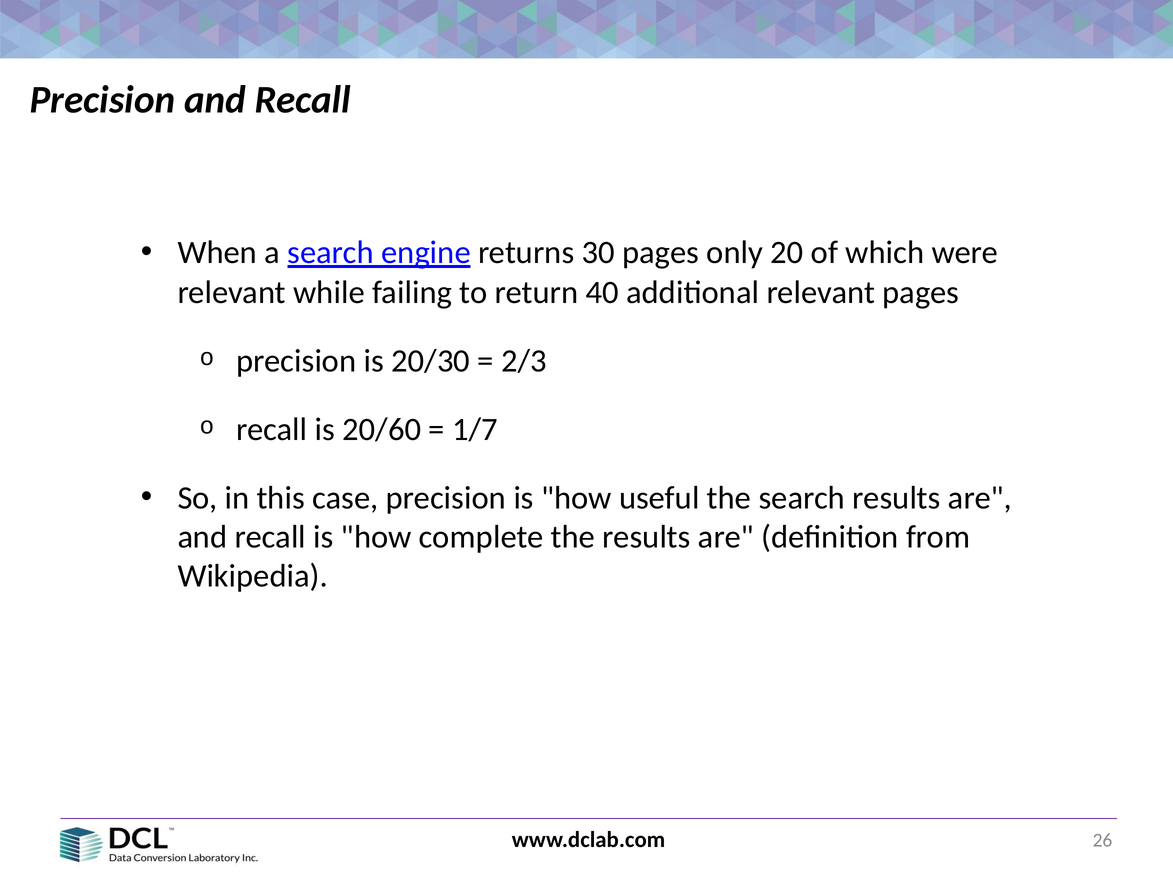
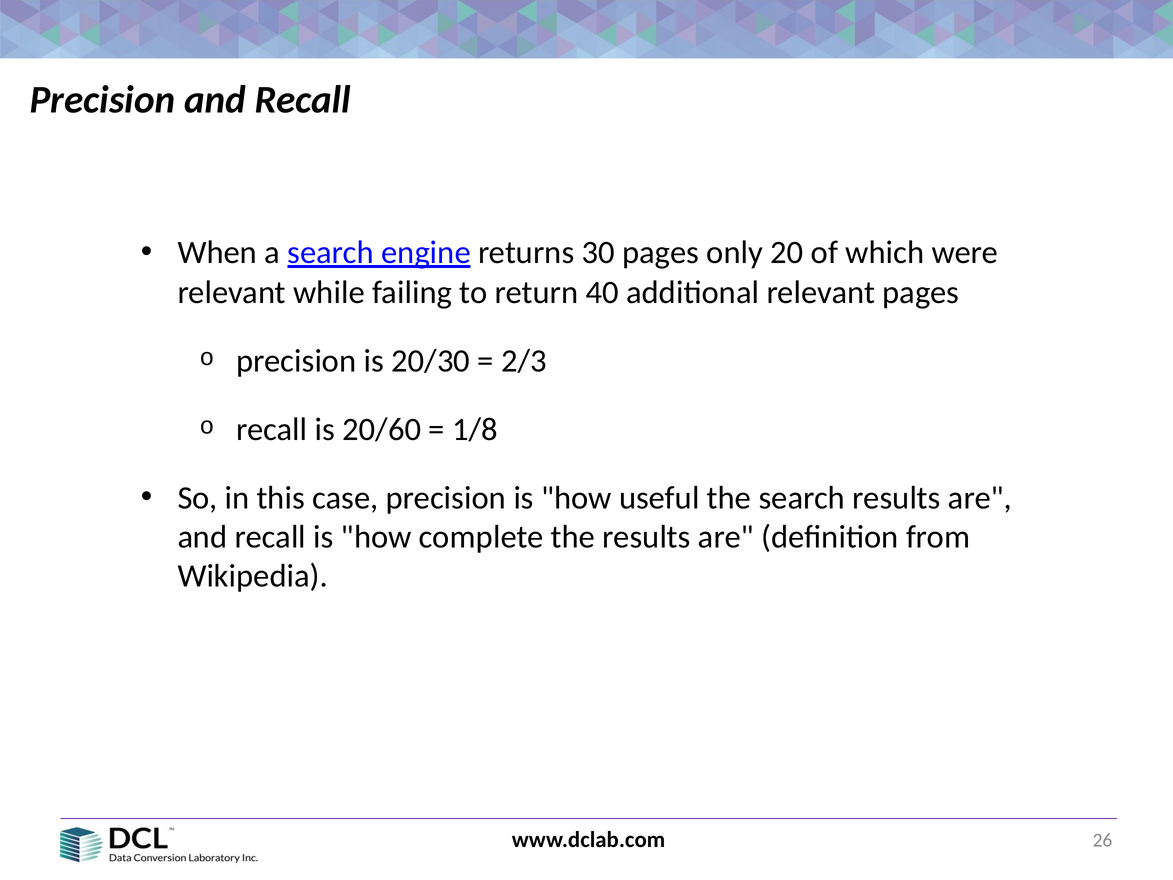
1/7: 1/7 -> 1/8
